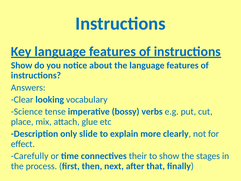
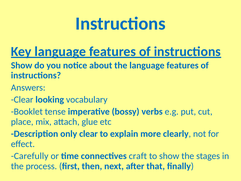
Science: Science -> Booklet
only slide: slide -> clear
their: their -> craft
